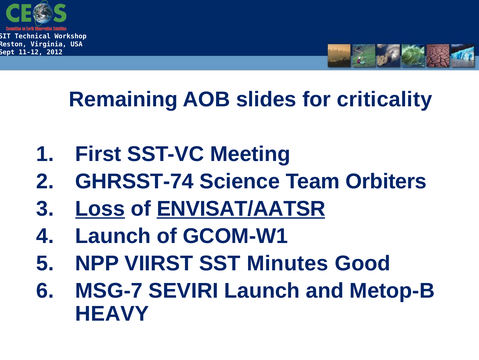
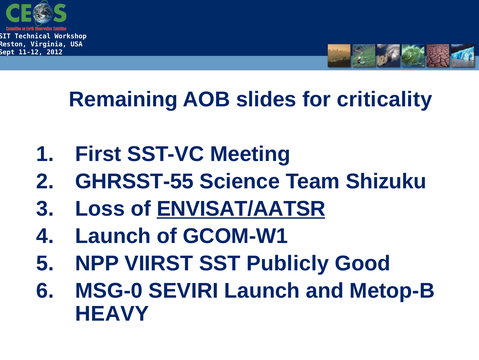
GHRSST-74: GHRSST-74 -> GHRSST-55
Orbiters: Orbiters -> Shizuku
Loss underline: present -> none
Minutes: Minutes -> Publicly
MSG-7: MSG-7 -> MSG-0
